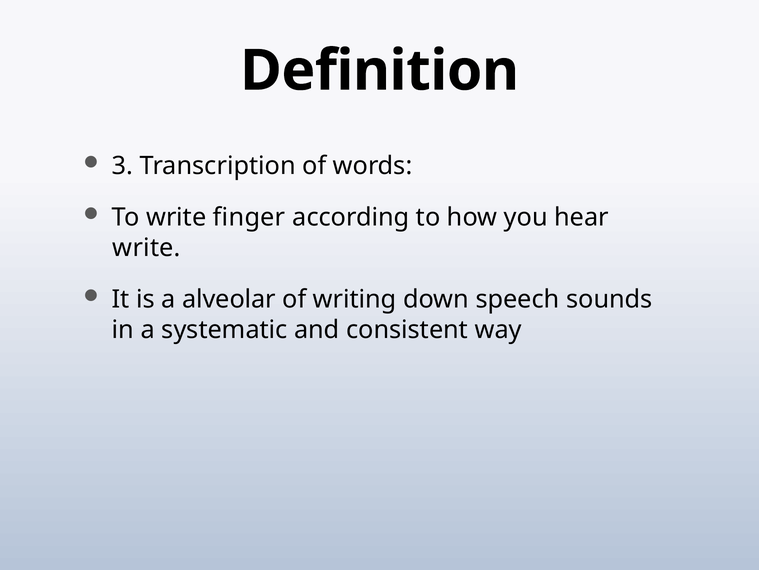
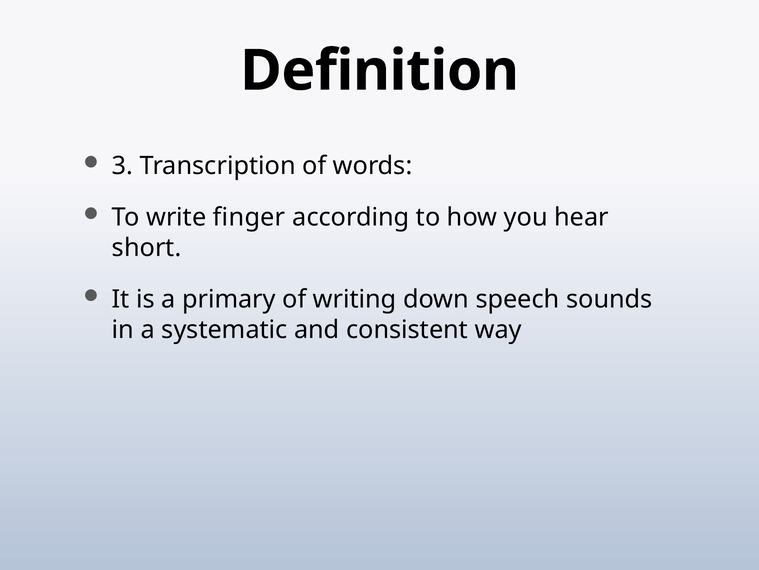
write at (147, 248): write -> short
alveolar: alveolar -> primary
